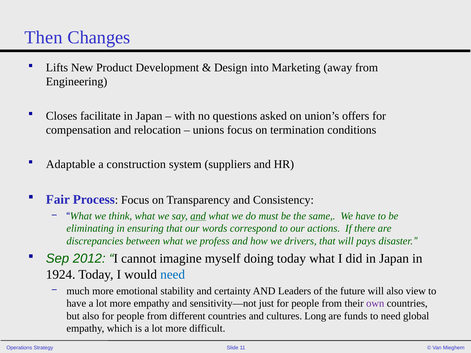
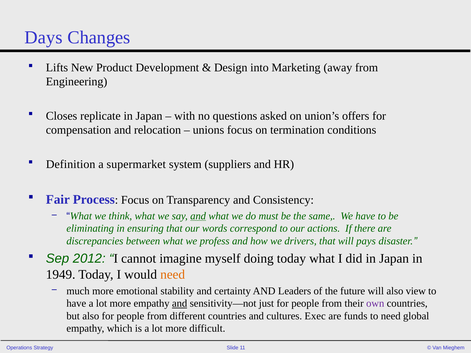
Then: Then -> Days
facilitate: facilitate -> replicate
Adaptable: Adaptable -> Definition
construction: construction -> supermarket
1924: 1924 -> 1949
need at (173, 275) colour: blue -> orange
and at (180, 304) underline: none -> present
Long: Long -> Exec
